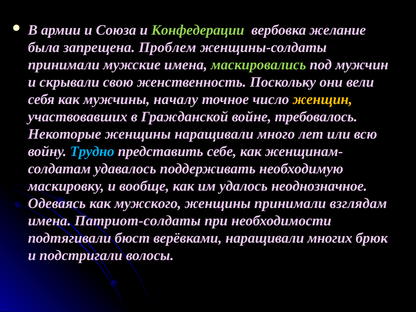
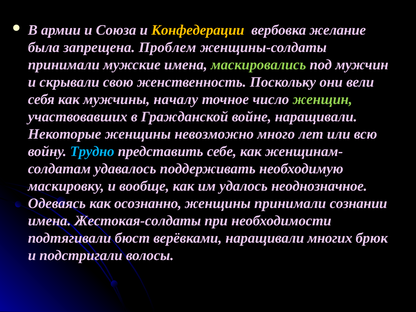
Конфедерации colour: light green -> yellow
женщин colour: yellow -> light green
войне требовалось: требовалось -> наращивали
женщины наращивали: наращивали -> невозможно
мужского: мужского -> осознанно
взглядам: взглядам -> сознании
Патриот-солдаты: Патриот-солдаты -> Жестокая-солдаты
